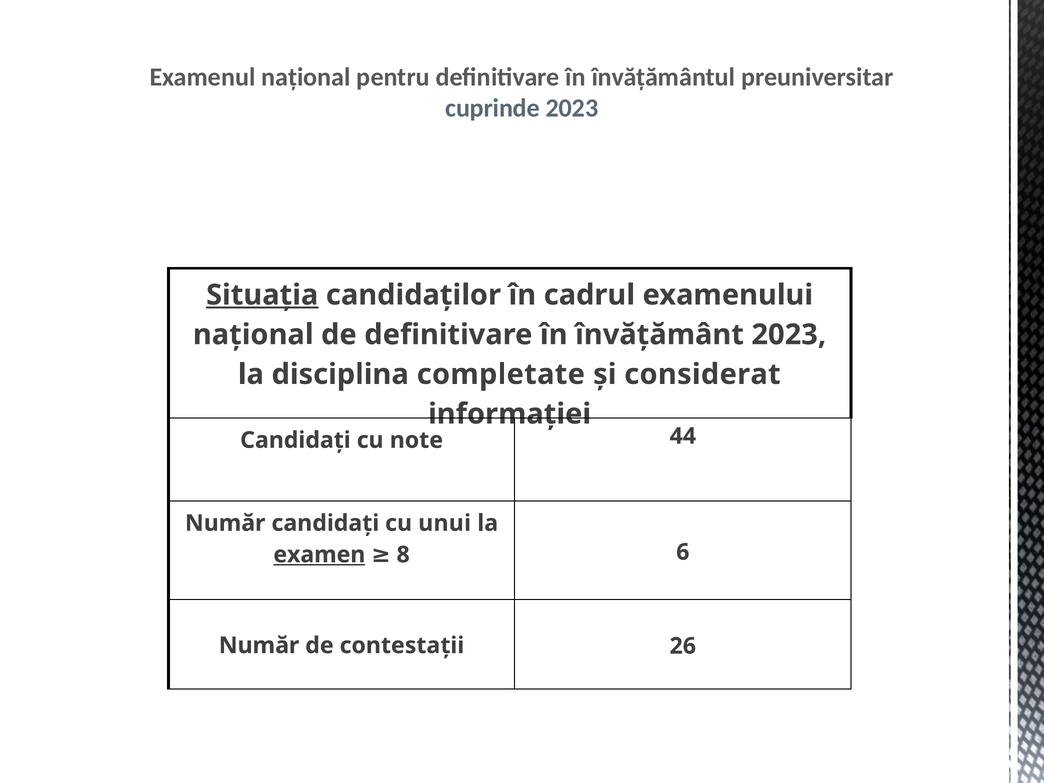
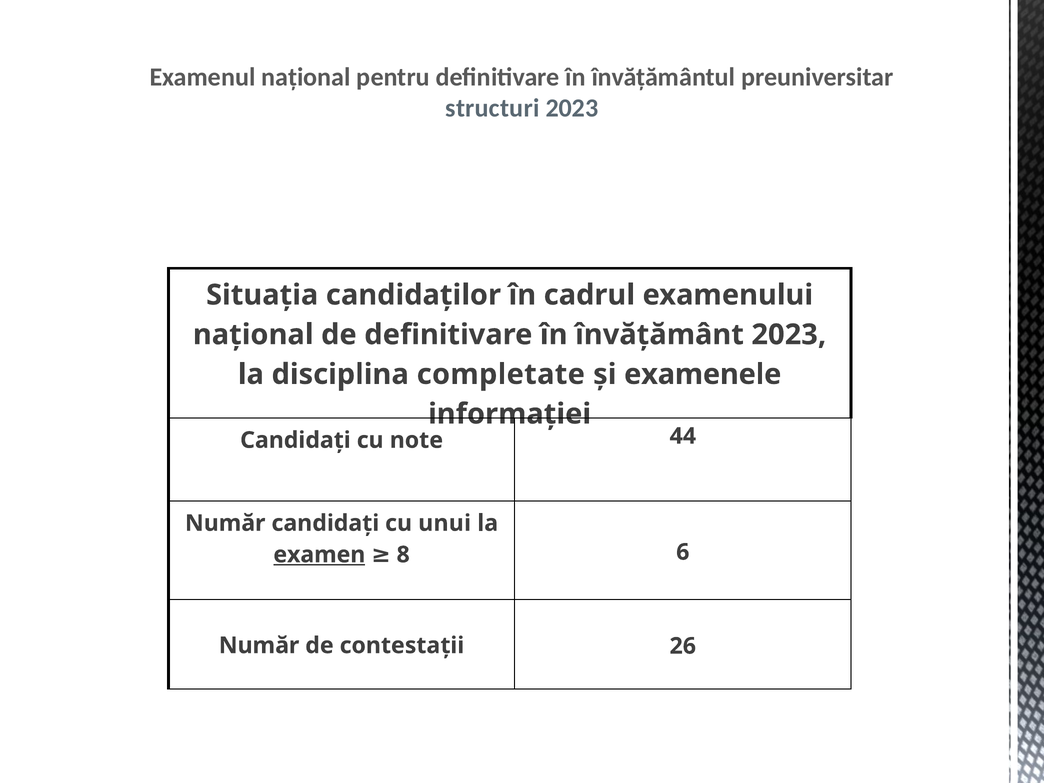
cuprinde: cuprinde -> structuri
Situaţia underline: present -> none
considerat: considerat -> examenele
